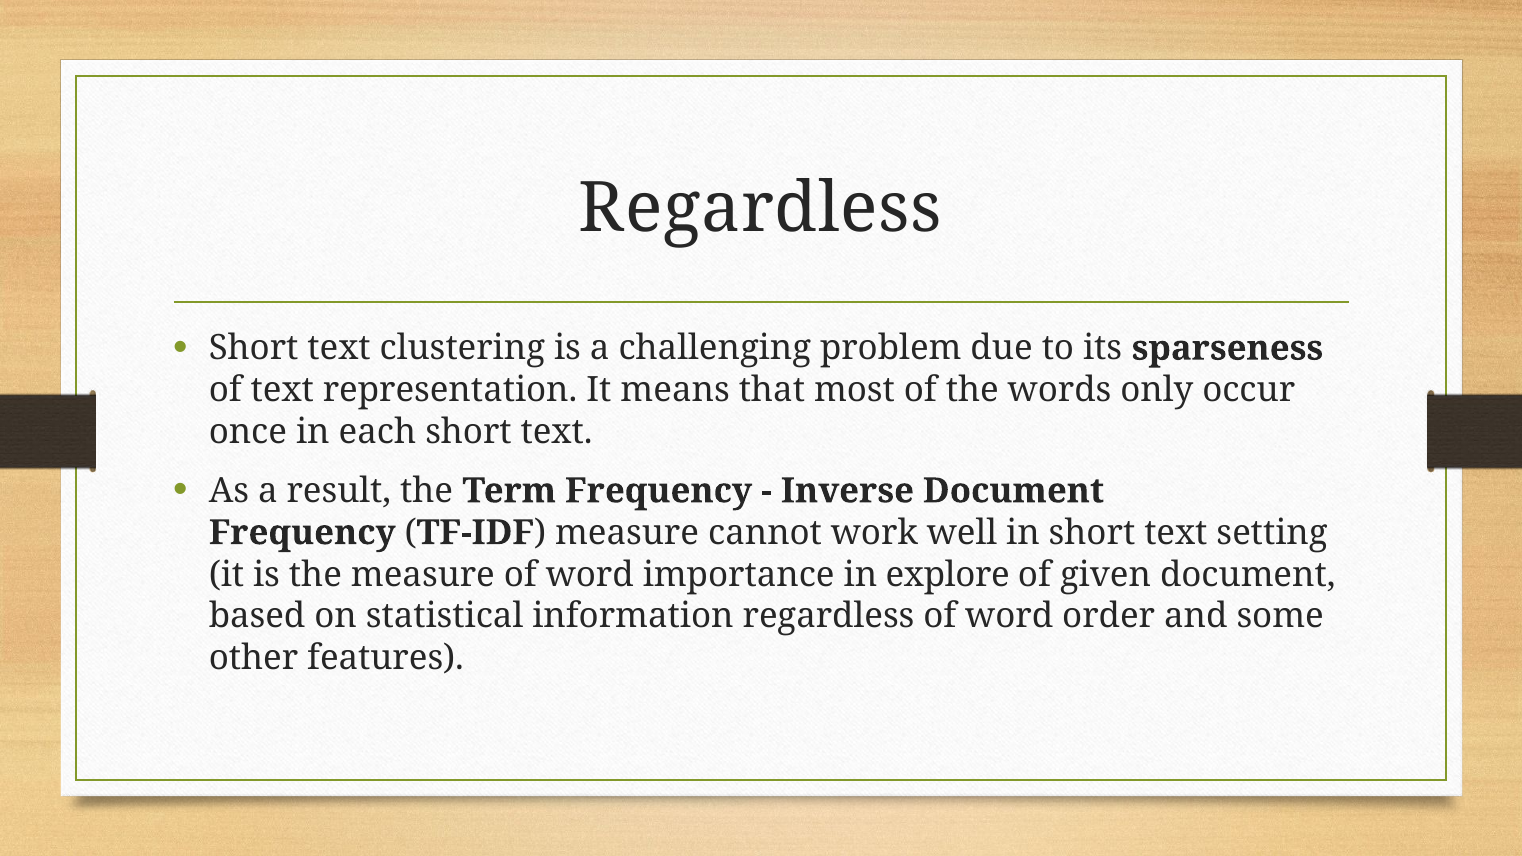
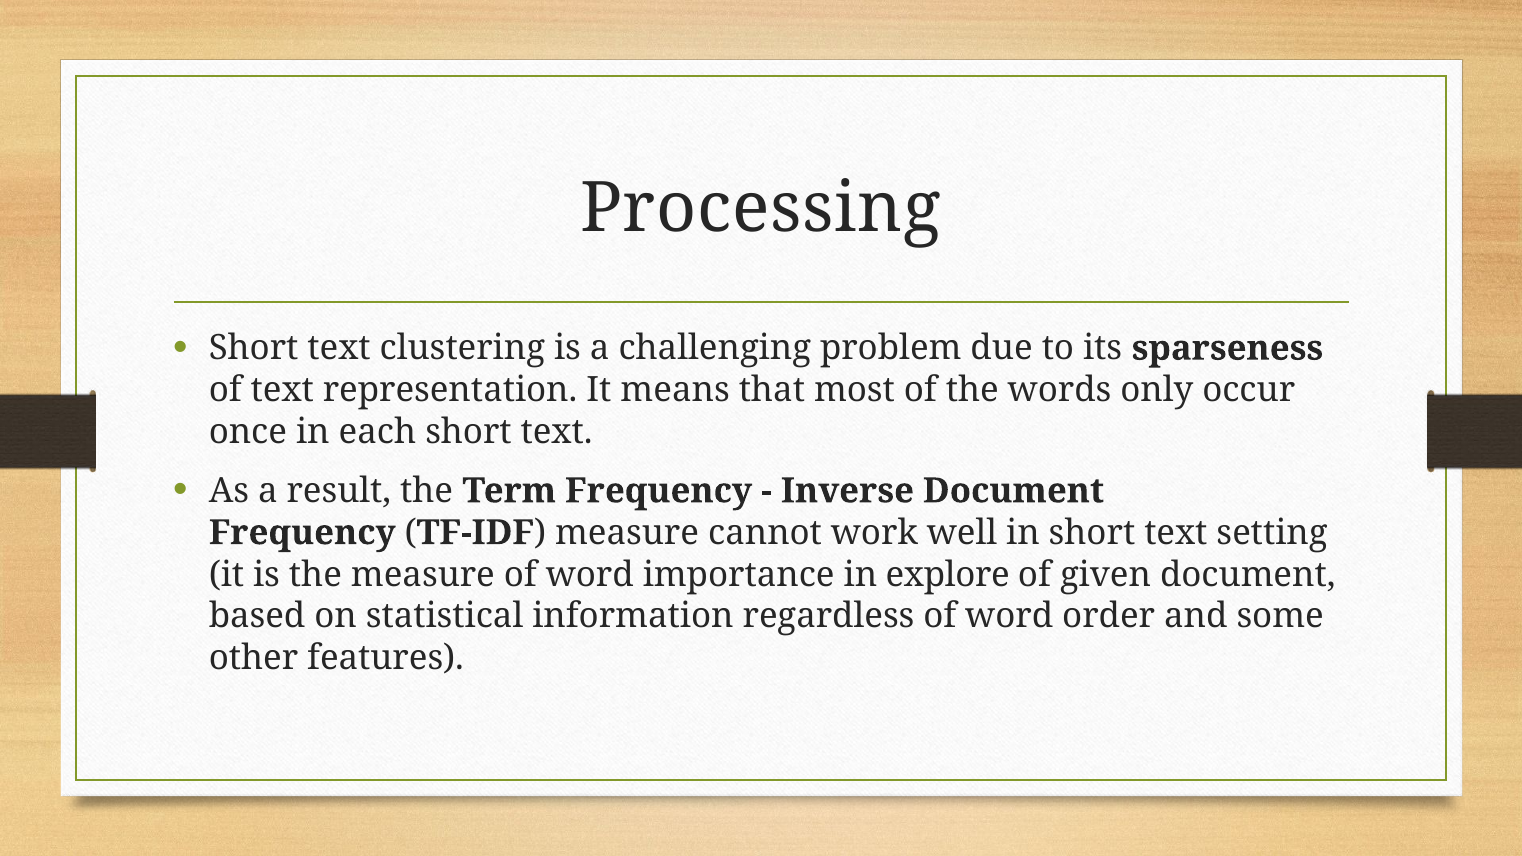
Regardless at (761, 209): Regardless -> Processing
